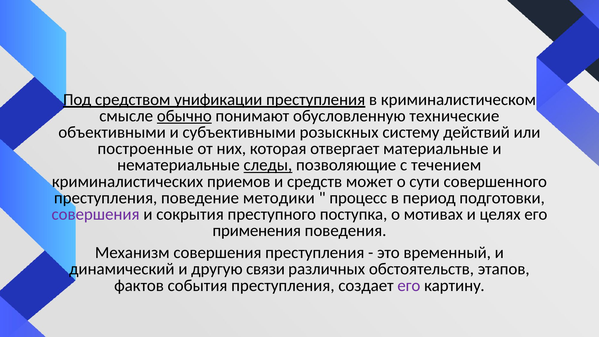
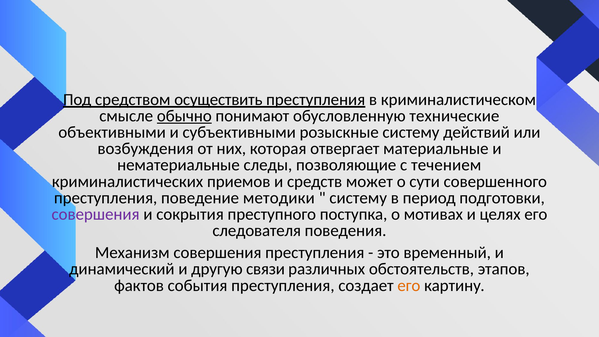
унификации: унификации -> осуществить
розыскных: розыскных -> розыскные
построенные: построенные -> возбуждения
следы underline: present -> none
процесс at (358, 198): процесс -> систему
применения: применения -> следователя
его at (409, 285) colour: purple -> orange
